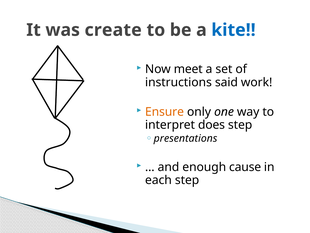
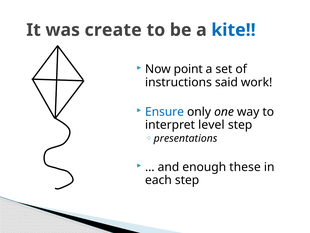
meet: meet -> point
Ensure colour: orange -> blue
does: does -> level
cause: cause -> these
